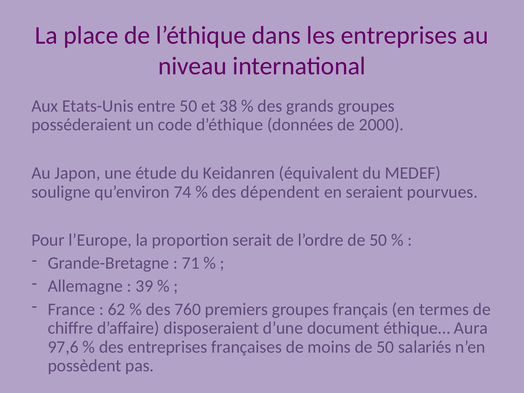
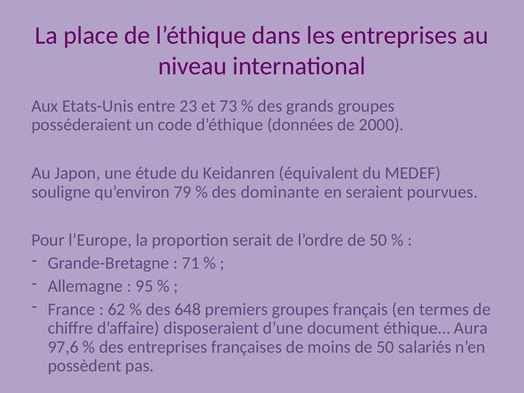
entre 50: 50 -> 23
38: 38 -> 73
74: 74 -> 79
dépendent: dépendent -> dominante
39: 39 -> 95
760: 760 -> 648
